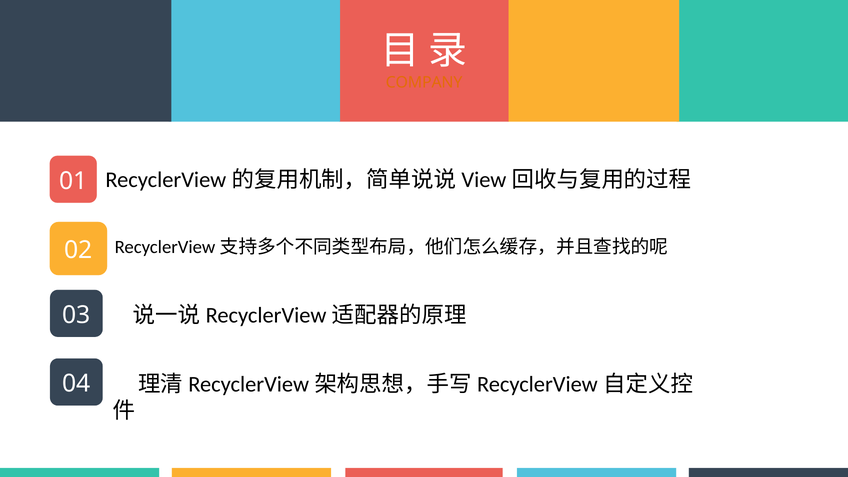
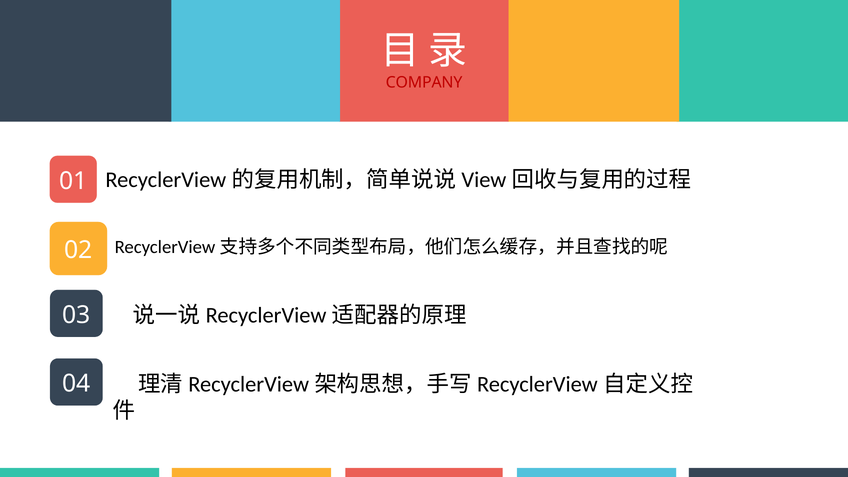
COMPANY colour: orange -> red
